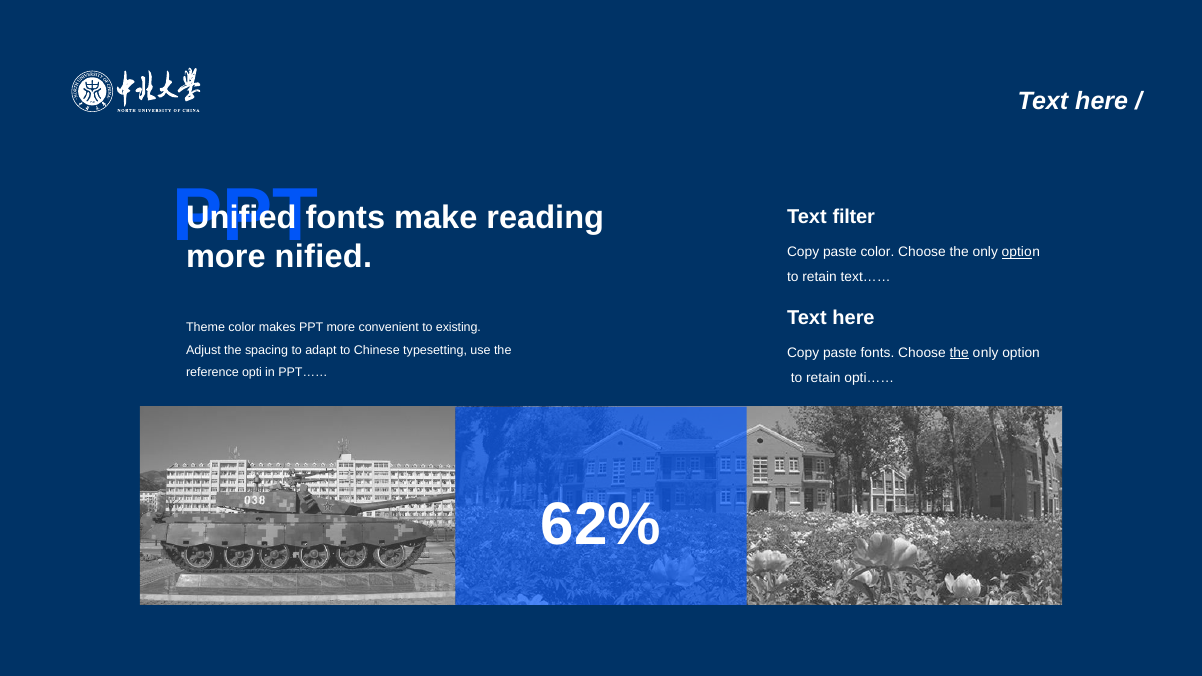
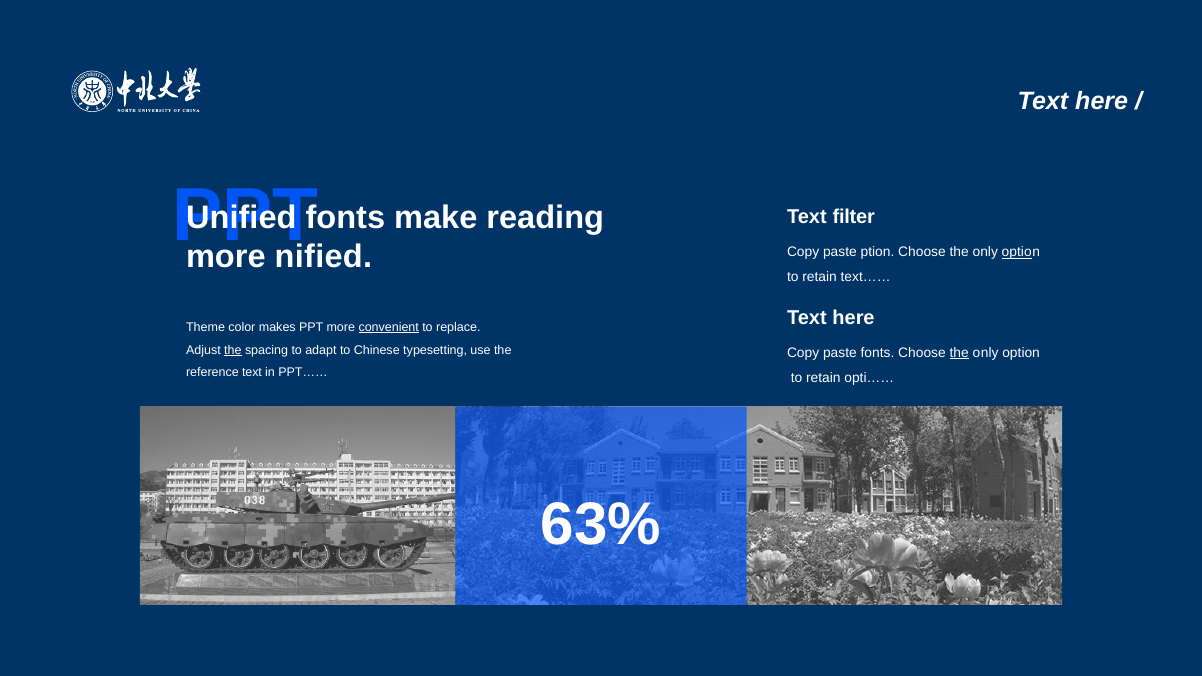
paste color: color -> ption
convenient underline: none -> present
existing: existing -> replace
the at (233, 350) underline: none -> present
reference opti: opti -> text
2%: 2% -> 3%
